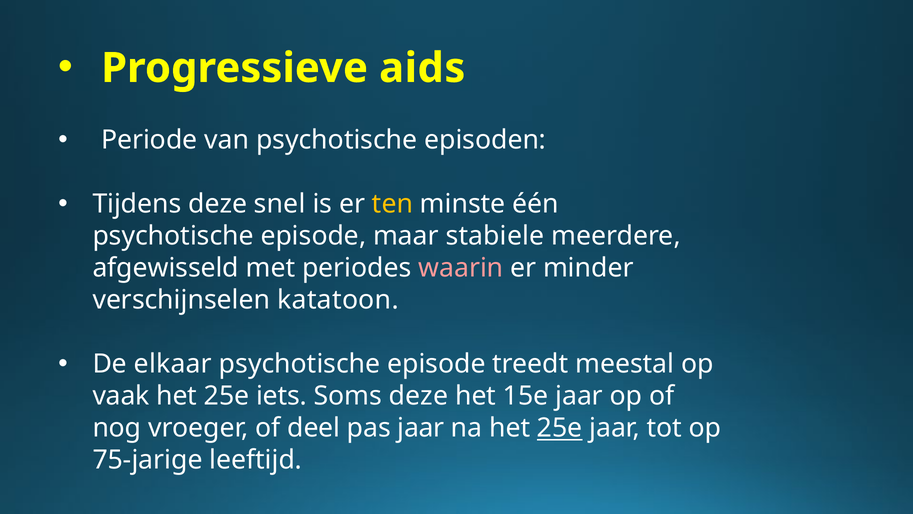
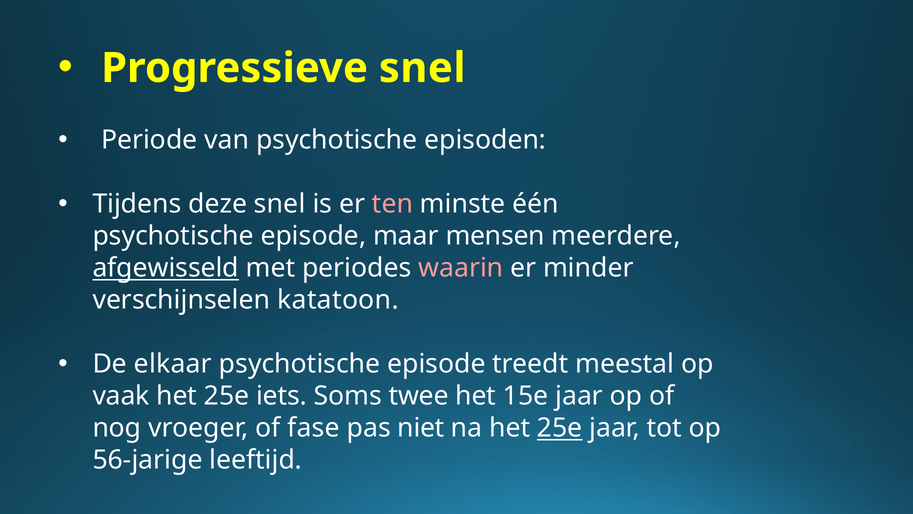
Progressieve aids: aids -> snel
ten colour: yellow -> pink
stabiele: stabiele -> mensen
afgewisseld underline: none -> present
Soms deze: deze -> twee
deel: deel -> fase
pas jaar: jaar -> niet
75-jarige: 75-jarige -> 56-jarige
